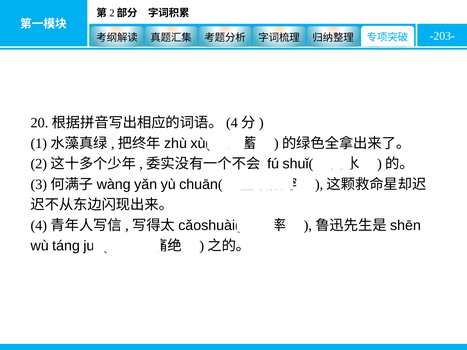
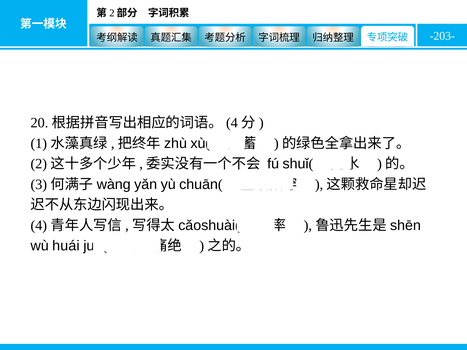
táng: táng -> huái
